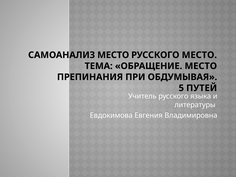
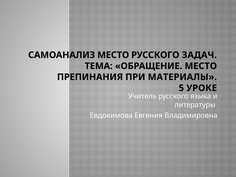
РУССКОГО МЕСТО: МЕСТО -> ЗАДАЧ
ОБДУМЫВАЯ: ОБДУМЫВАЯ -> МАТЕРИАЛЫ
ПУТЕЙ: ПУТЕЙ -> УРОКЕ
